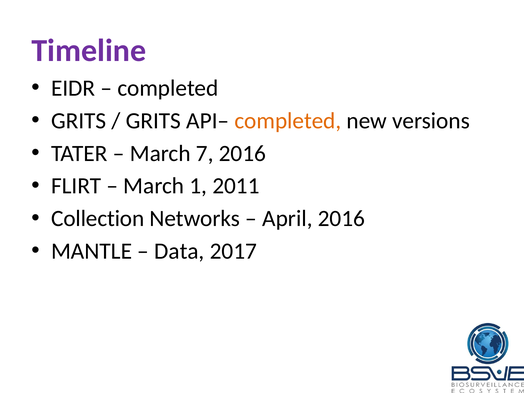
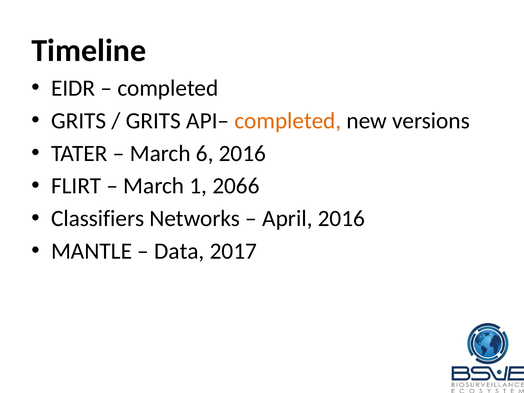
Timeline colour: purple -> black
7: 7 -> 6
2011: 2011 -> 2066
Collection: Collection -> Classifiers
